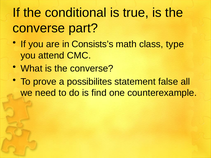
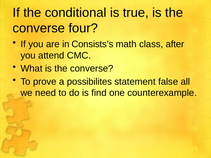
part: part -> four
type: type -> after
